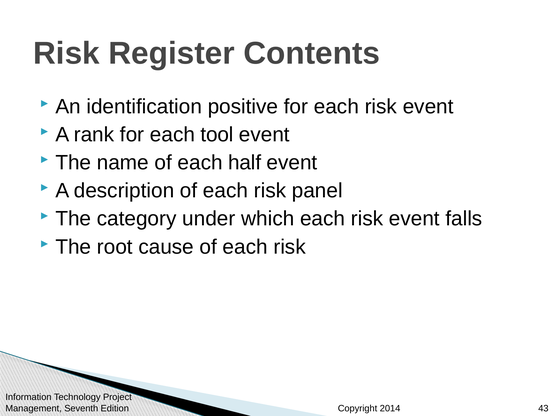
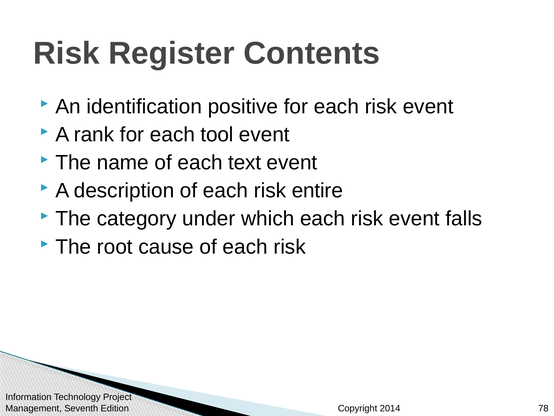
half: half -> text
panel: panel -> entire
43: 43 -> 78
